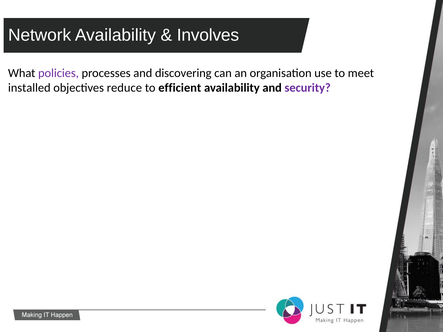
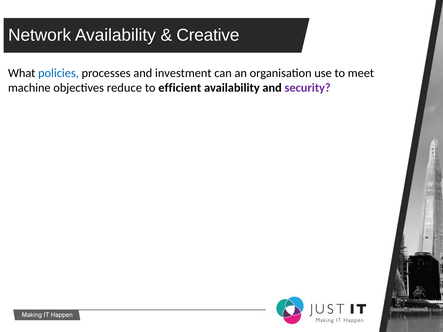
Involves: Involves -> Creative
policies colour: purple -> blue
discovering: discovering -> investment
installed: installed -> machine
